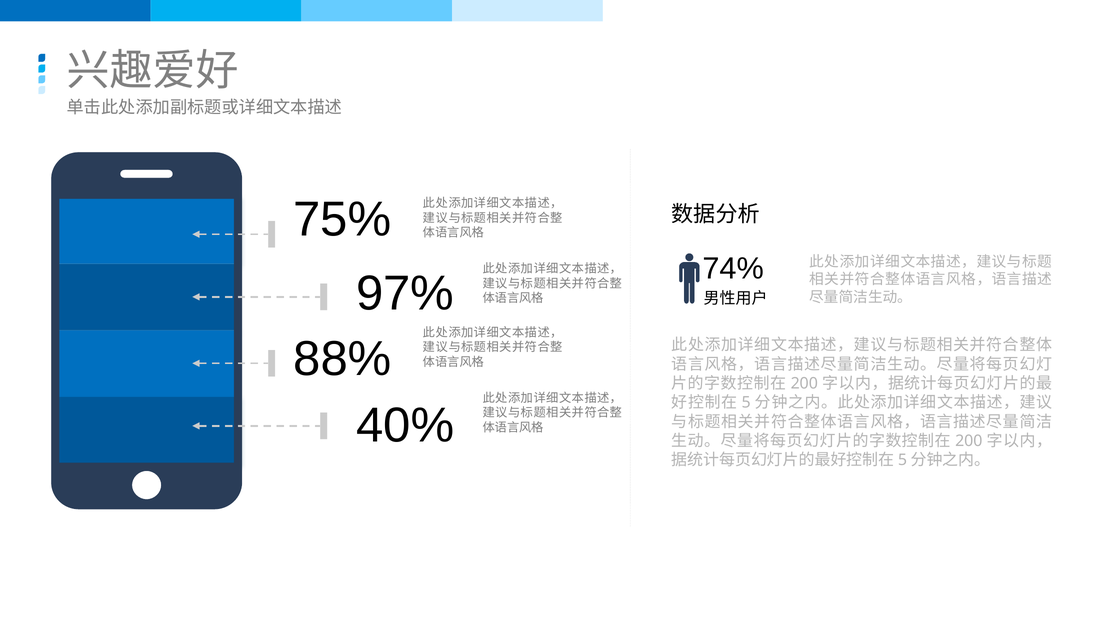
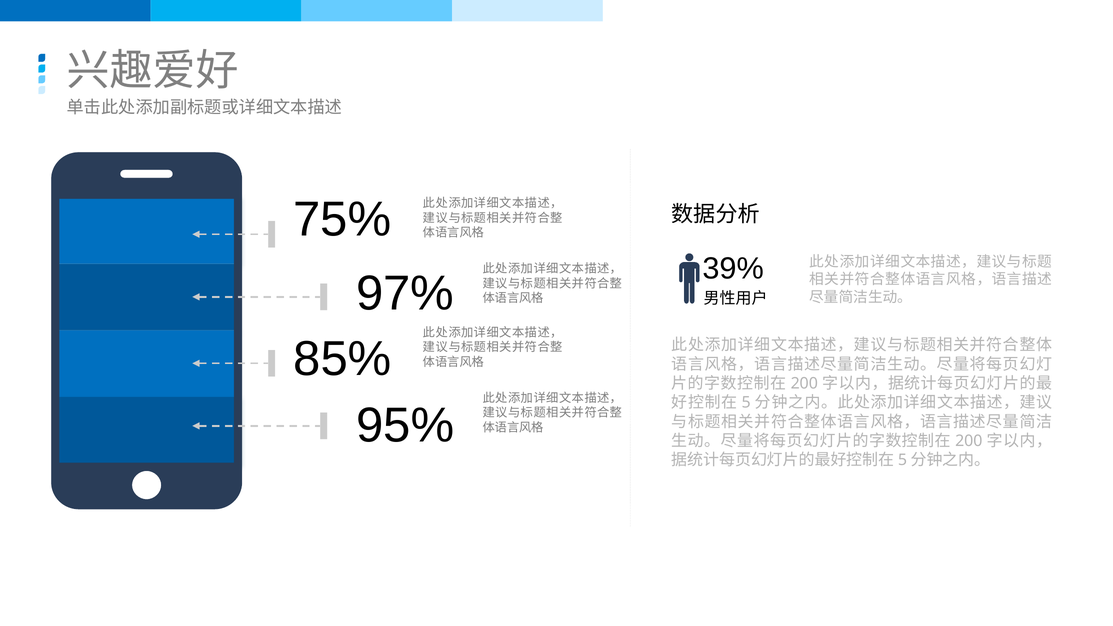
74%: 74% -> 39%
88%: 88% -> 85%
40%: 40% -> 95%
